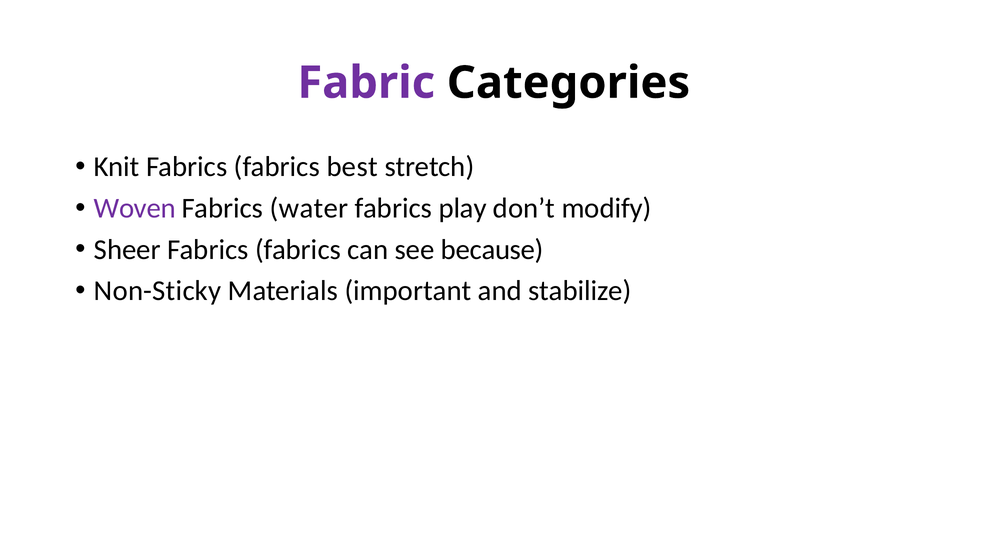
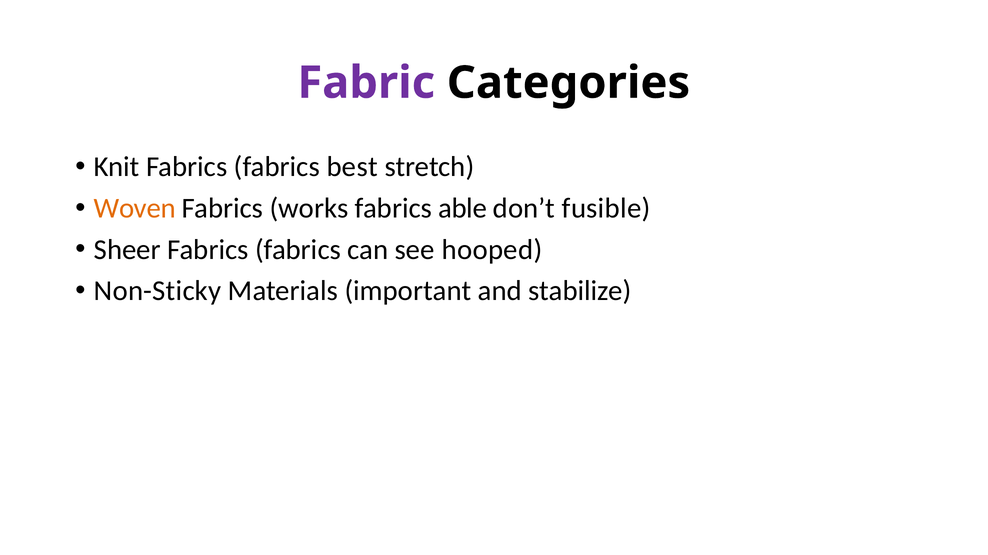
Woven colour: purple -> orange
water: water -> works
play: play -> able
modify: modify -> fusible
because: because -> hooped
